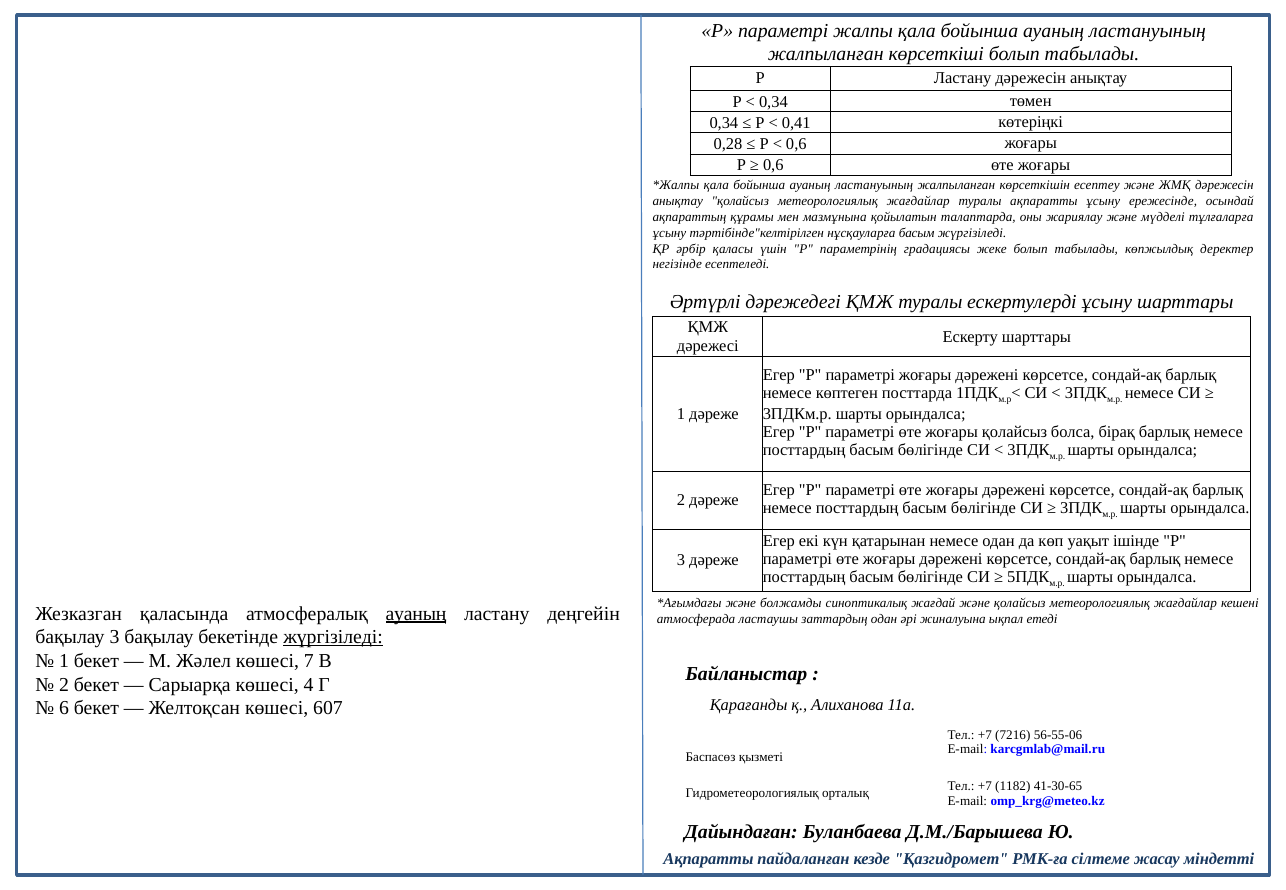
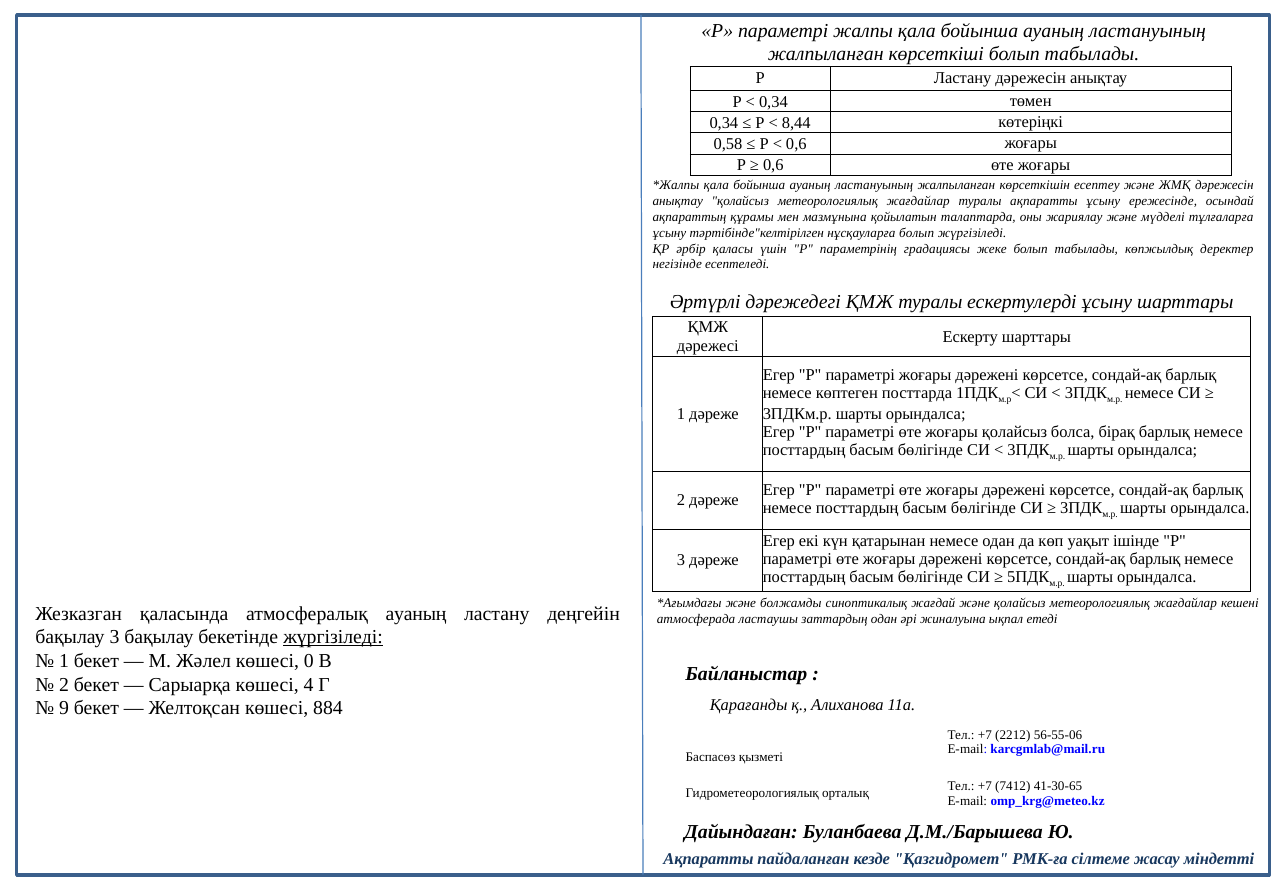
0,41: 0,41 -> 8,44
0,28: 0,28 -> 0,58
нұсқауларға басым: басым -> болып
ауаның at (416, 614) underline: present -> none
7: 7 -> 0
6: 6 -> 9
607: 607 -> 884
7216: 7216 -> 2212
1182: 1182 -> 7412
